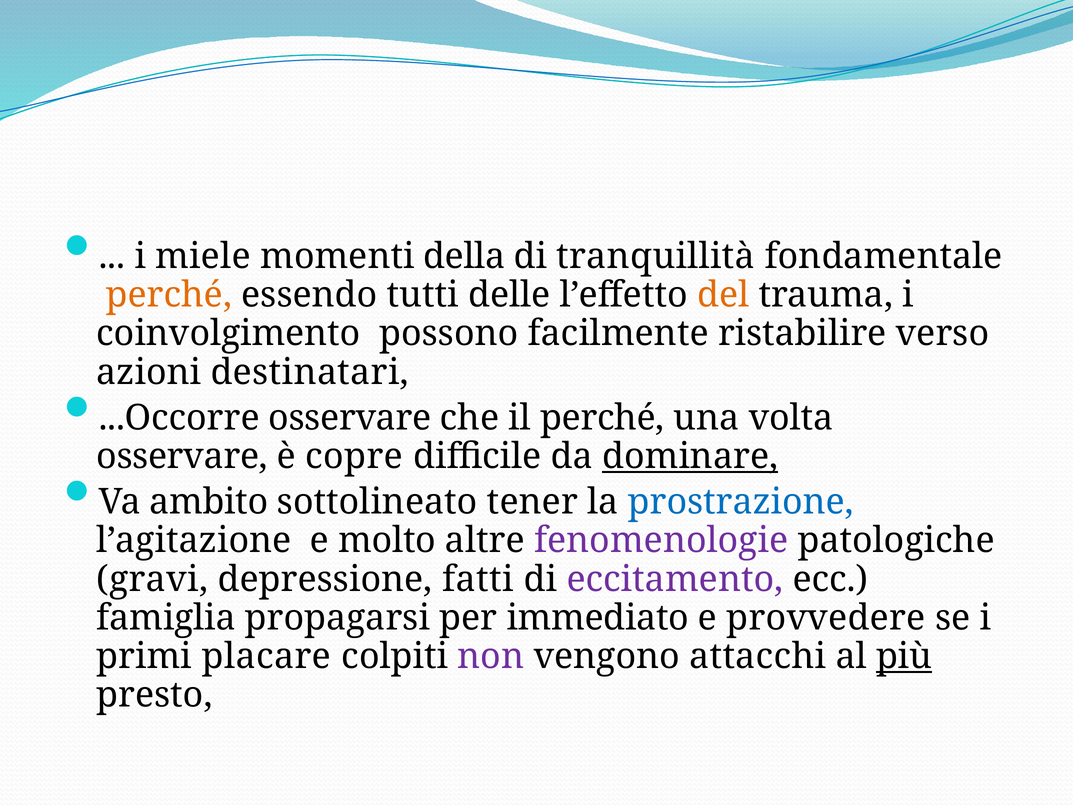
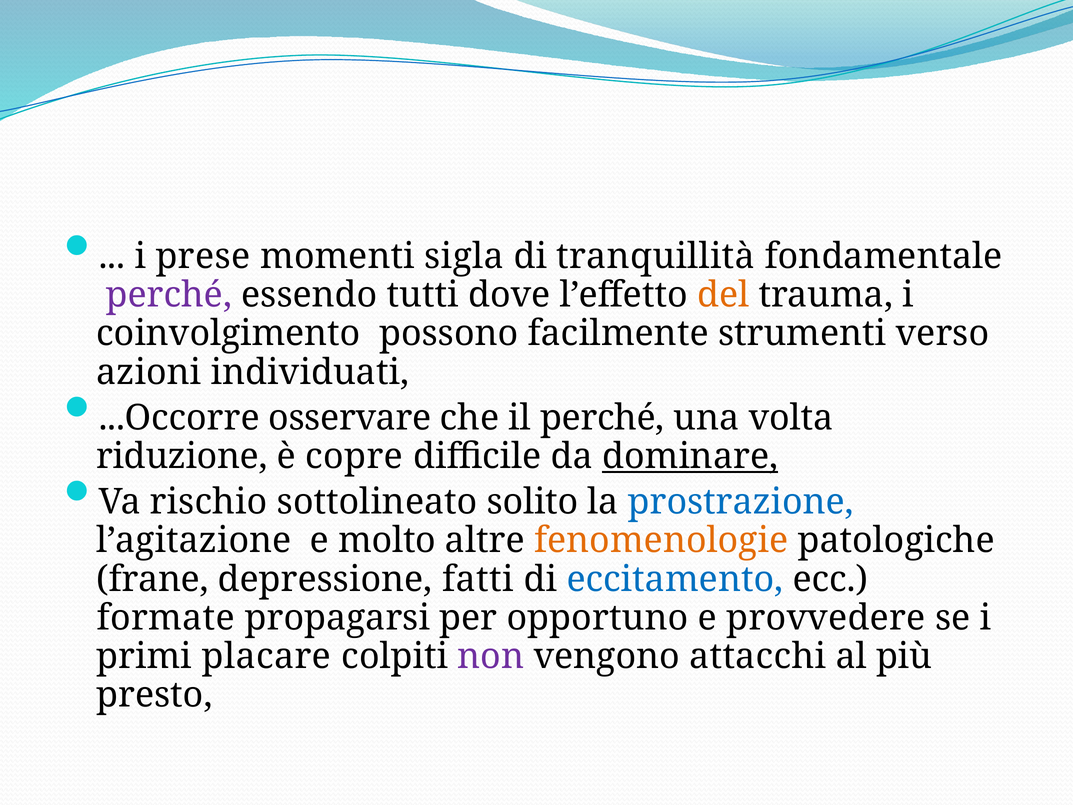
miele: miele -> prese
della: della -> sigla
perché at (169, 295) colour: orange -> purple
delle: delle -> dove
ristabilire: ristabilire -> strumenti
destinatari: destinatari -> individuati
osservare at (182, 456): osservare -> riduzione
ambito: ambito -> rischio
tener: tener -> solito
fenomenologie colour: purple -> orange
gravi: gravi -> frane
eccitamento colour: purple -> blue
famiglia: famiglia -> formate
immediato: immediato -> opportuno
più underline: present -> none
